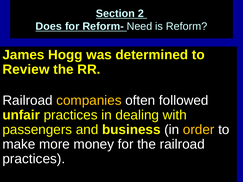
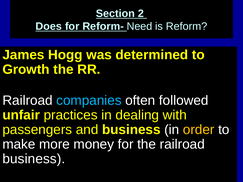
Review: Review -> Growth
companies colour: yellow -> light blue
practices at (34, 159): practices -> business
